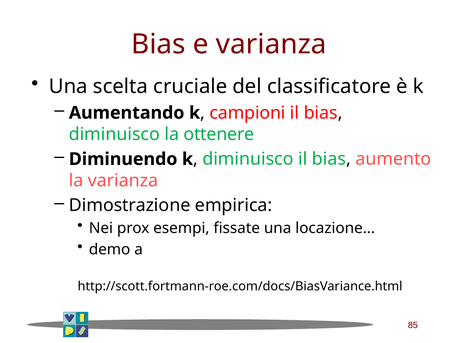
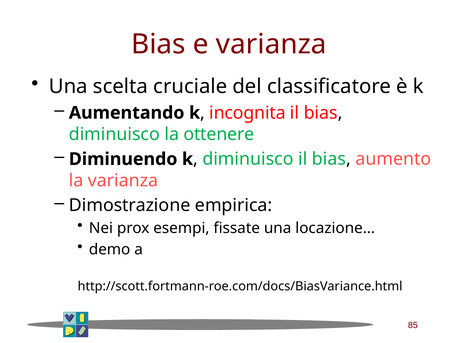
campioni: campioni -> incognita
